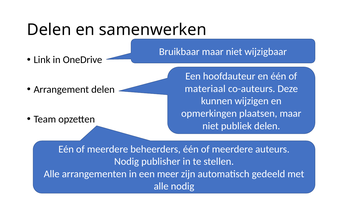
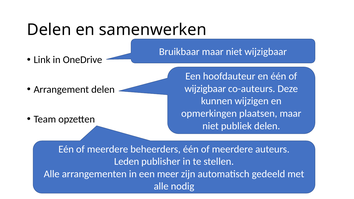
materiaal at (205, 89): materiaal -> wijzigbaar
Nodig at (127, 162): Nodig -> Leden
